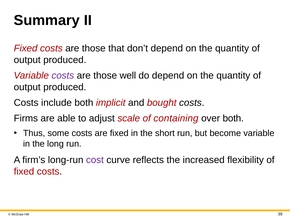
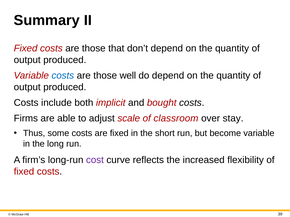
costs at (63, 76) colour: purple -> blue
containing: containing -> classroom
over both: both -> stay
